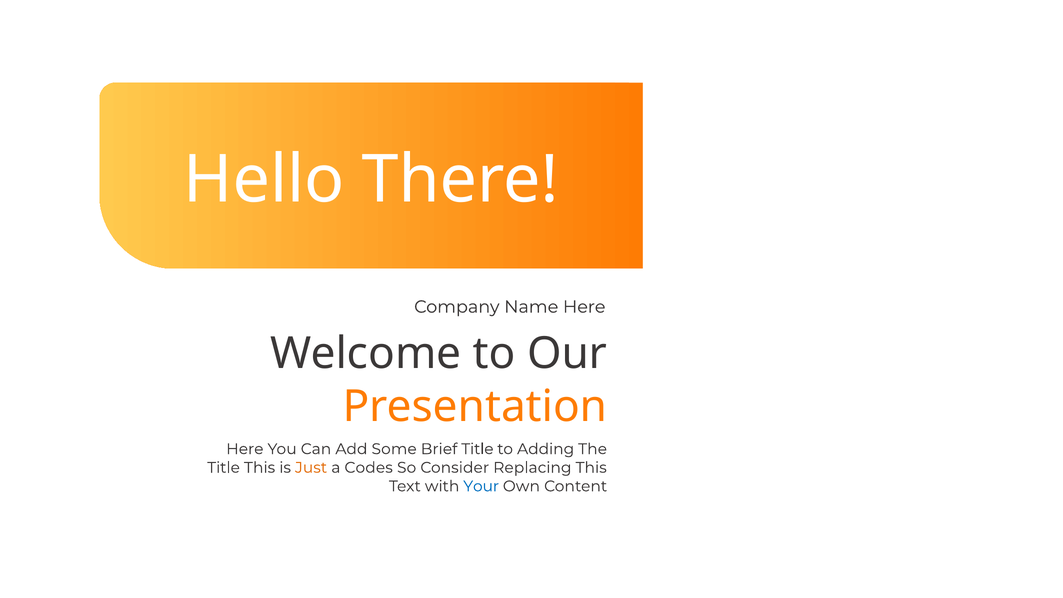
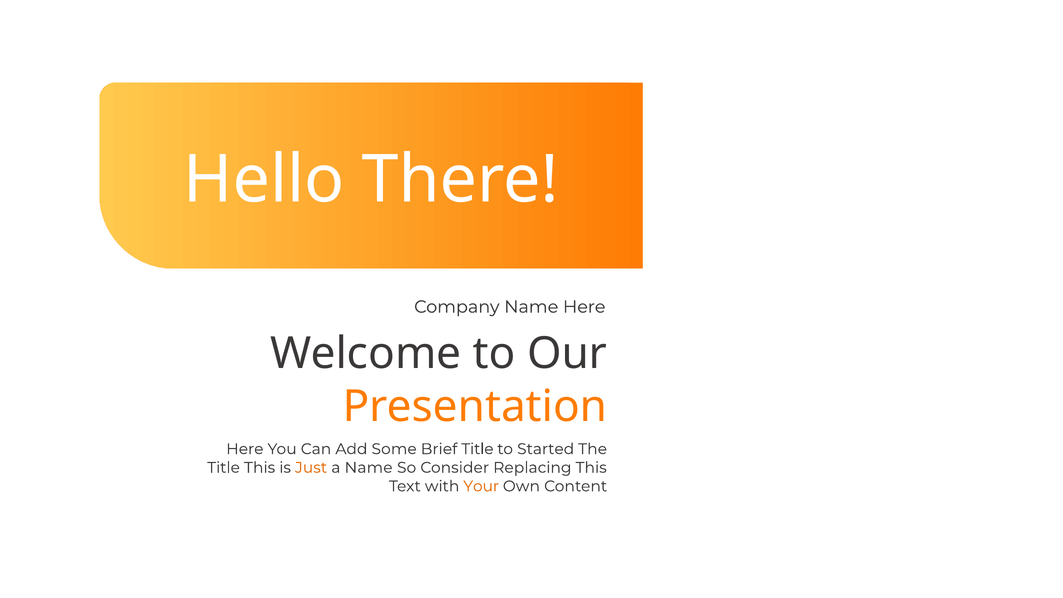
Adding: Adding -> Started
a Codes: Codes -> Name
Your colour: blue -> orange
